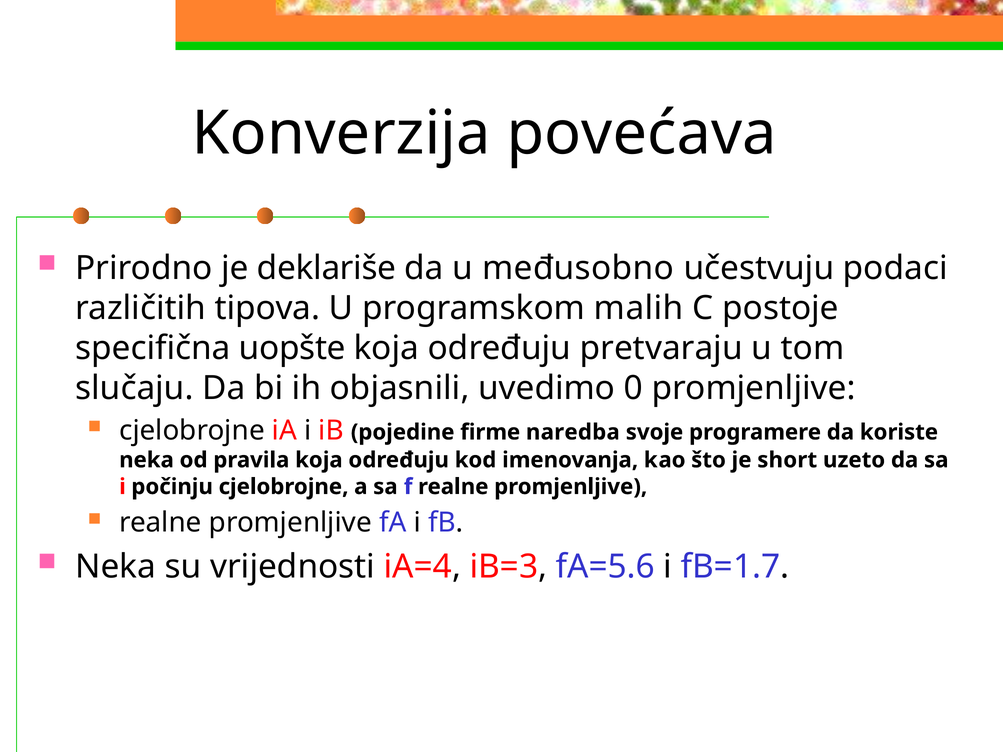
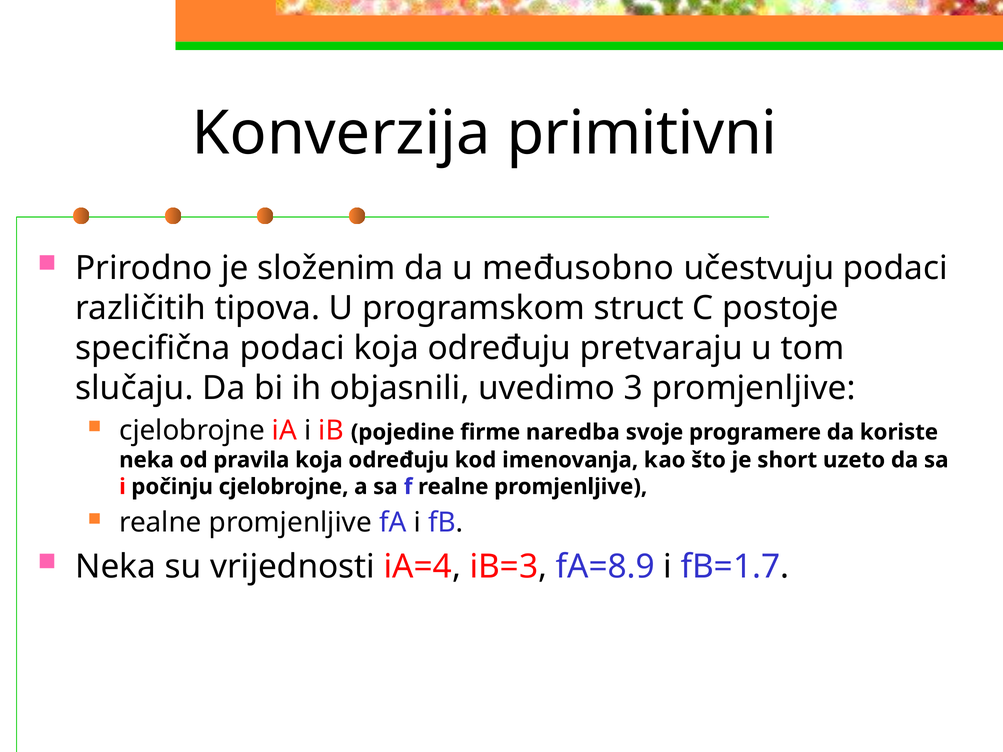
povećava: povećava -> primitivni
deklariše: deklariše -> složenim
malih: malih -> struct
specifična uopšte: uopšte -> podaci
0: 0 -> 3
fA=5.6: fA=5.6 -> fA=8.9
